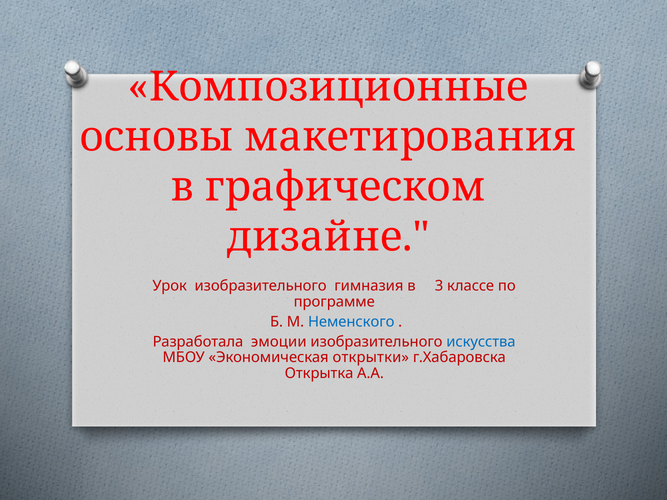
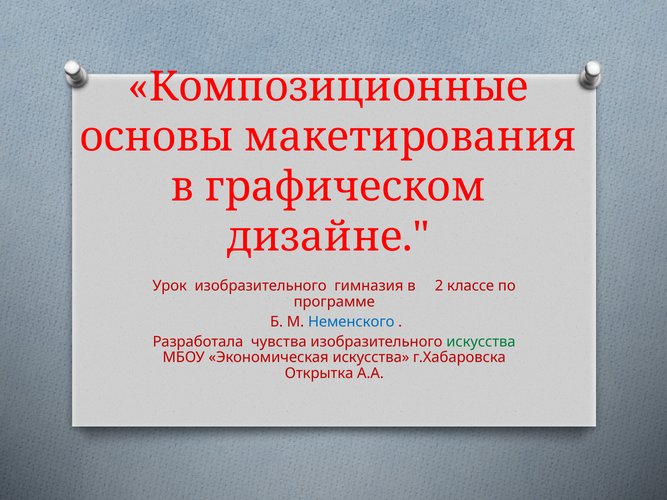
3: 3 -> 2
эмоции: эмоции -> чувства
искусства at (481, 342) colour: blue -> green
Экономическая открытки: открытки -> искусства
